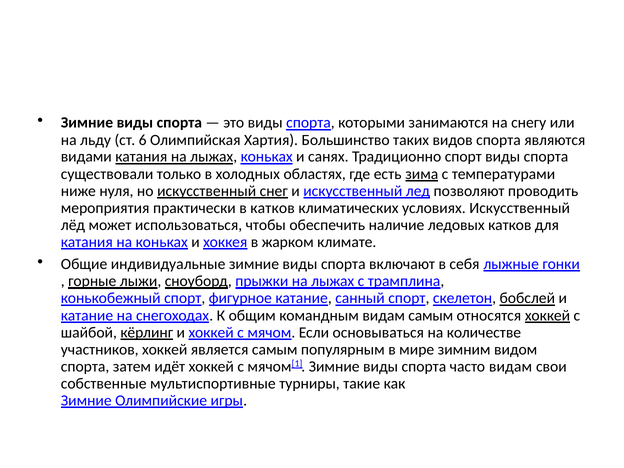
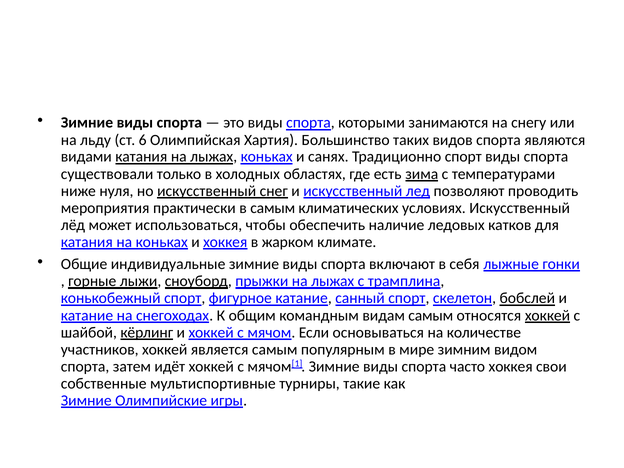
в катков: катков -> самым
часто видам: видам -> хоккея
